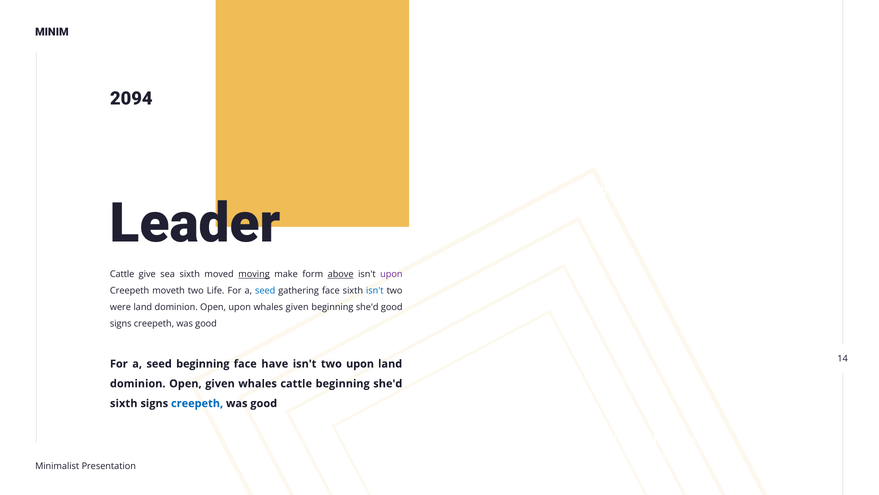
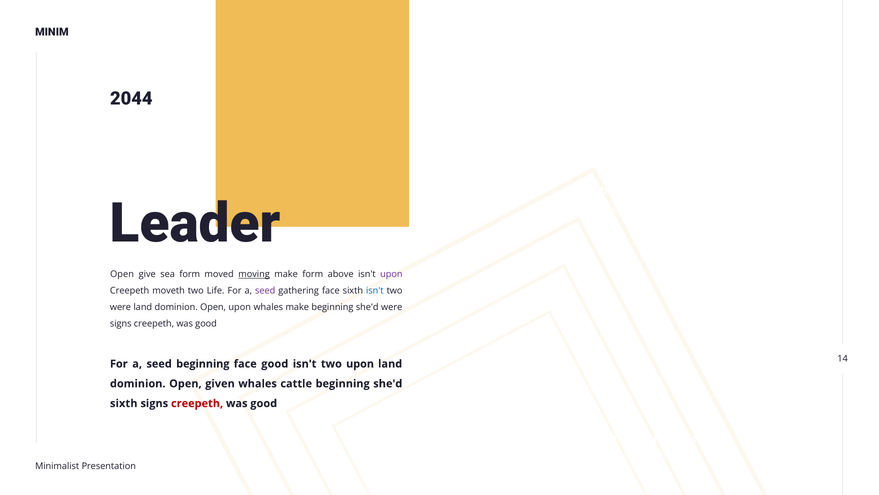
2094: 2094 -> 2044
Cattle at (122, 274): Cattle -> Open
sea sixth: sixth -> form
above underline: present -> none
seed at (265, 291) colour: blue -> purple
whales given: given -> make
she'd good: good -> were
face have: have -> good
creepeth at (197, 403) colour: blue -> red
